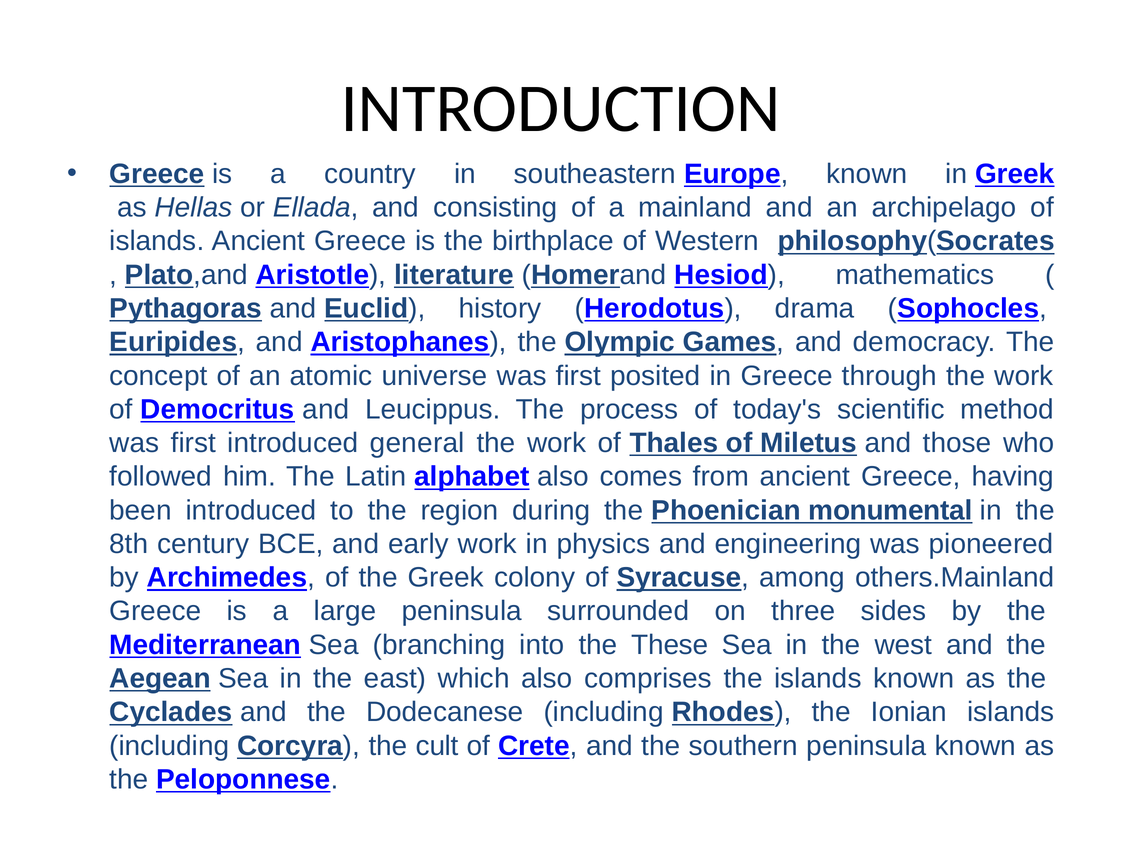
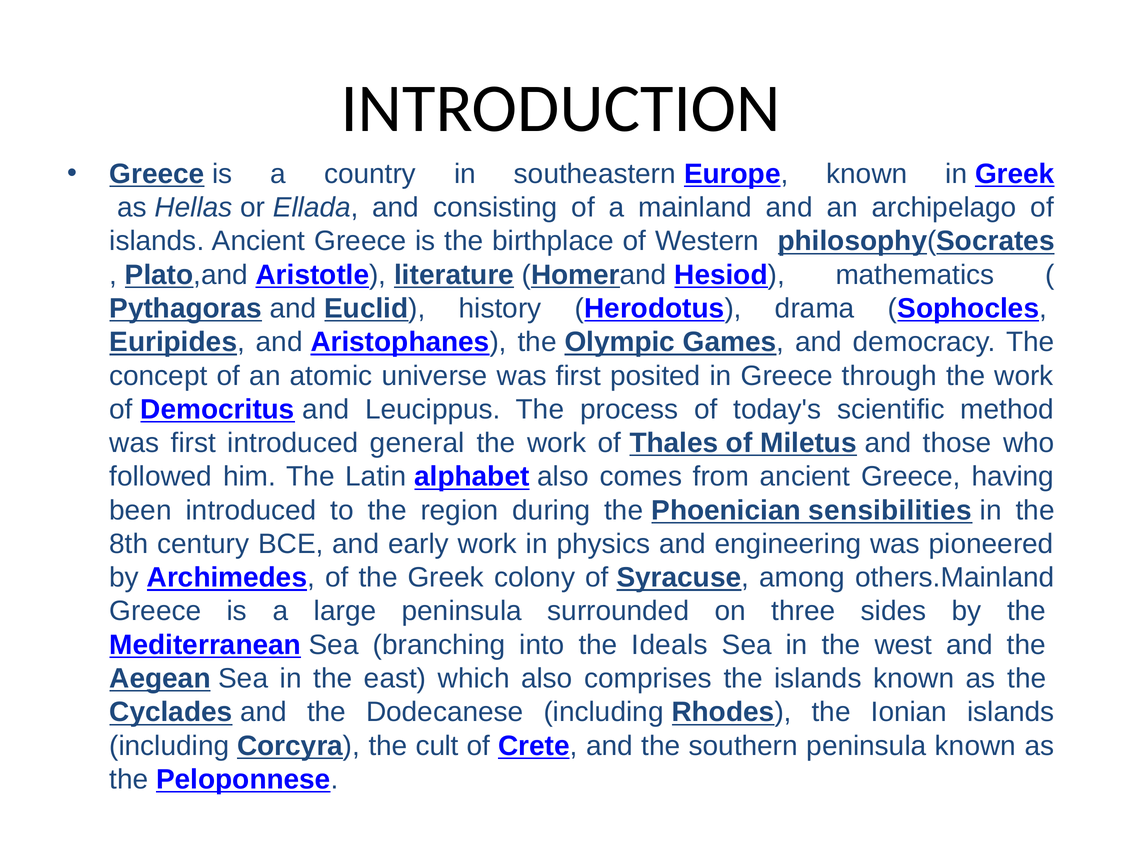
monumental: monumental -> sensibilities
These: These -> Ideals
